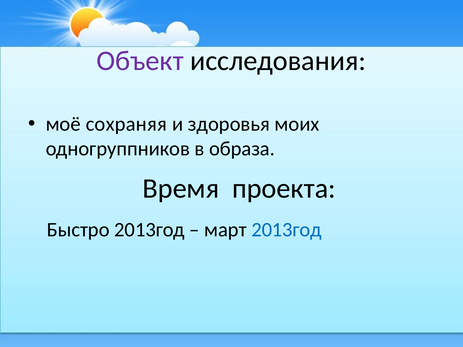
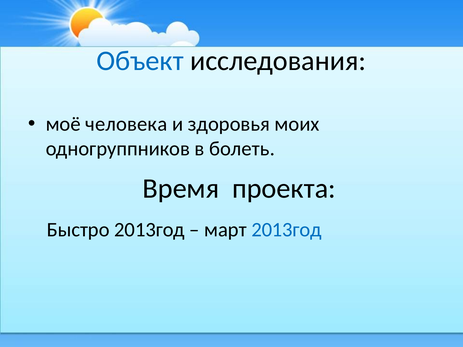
Объект colour: purple -> blue
сохраняя: сохраняя -> человека
образа: образа -> болеть
